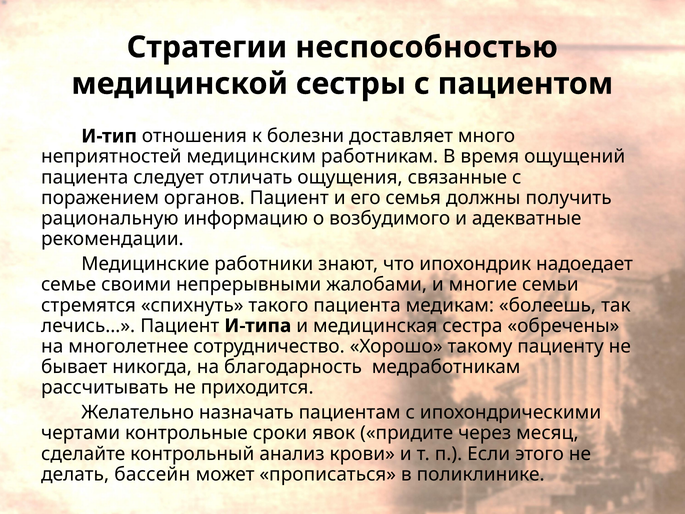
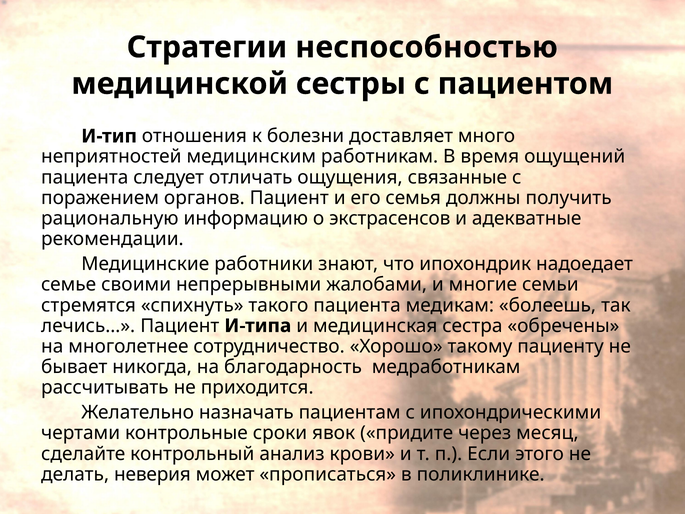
возбудимого: возбудимого -> экстрасенсов
бассейн: бассейн -> неверия
